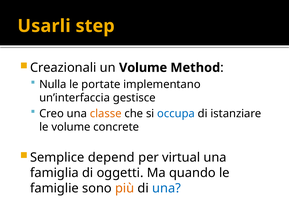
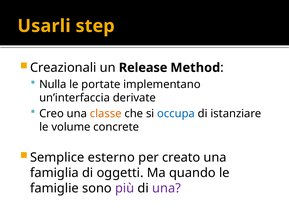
un Volume: Volume -> Release
gestisce: gestisce -> derivate
depend: depend -> esterno
virtual: virtual -> creato
più colour: orange -> purple
una at (166, 188) colour: blue -> purple
